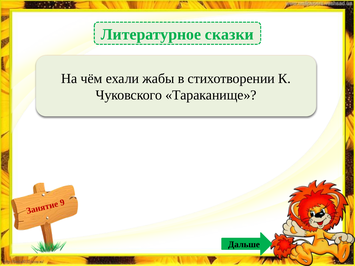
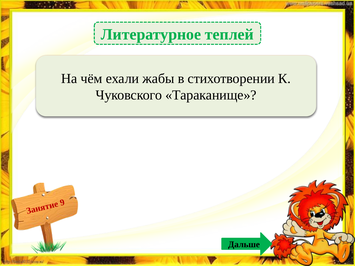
сказки: сказки -> теплей
